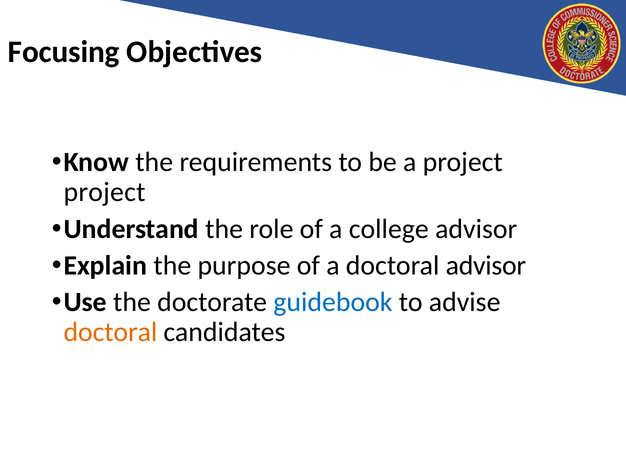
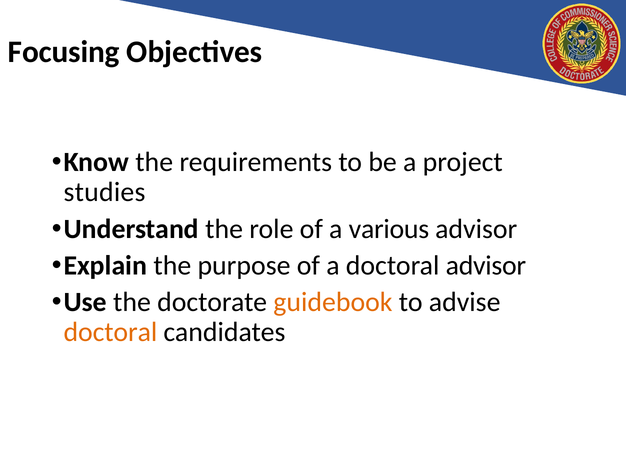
project at (104, 193): project -> studies
college: college -> various
guidebook colour: blue -> orange
